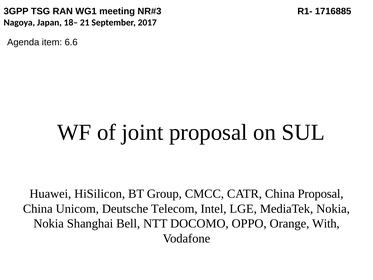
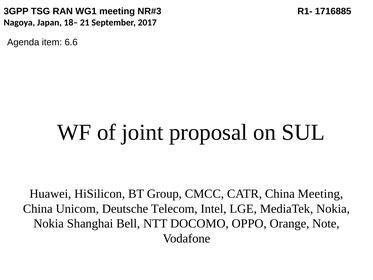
China Proposal: Proposal -> Meeting
With: With -> Note
